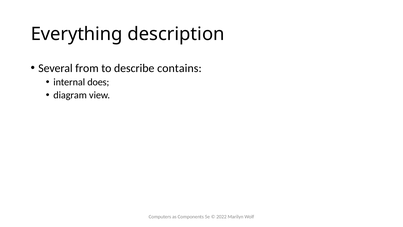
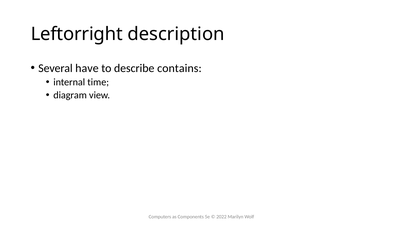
Everything: Everything -> Leftorright
from: from -> have
does: does -> time
